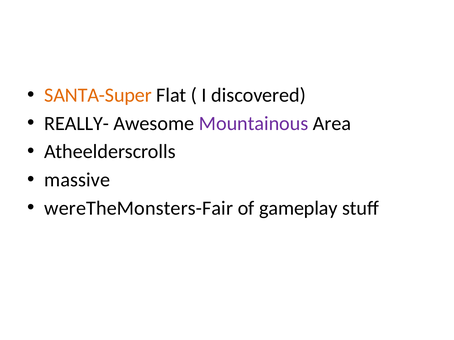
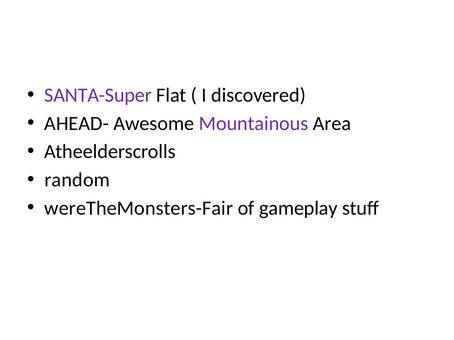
SANTA-Super colour: orange -> purple
REALLY-: REALLY- -> AHEAD-
massive: massive -> random
